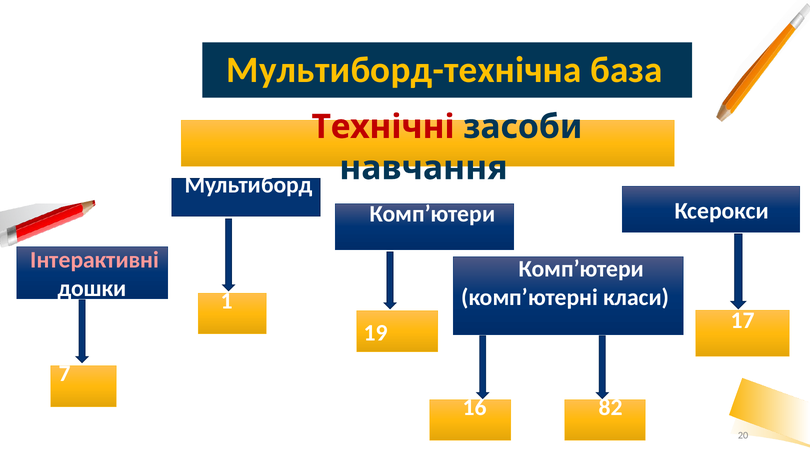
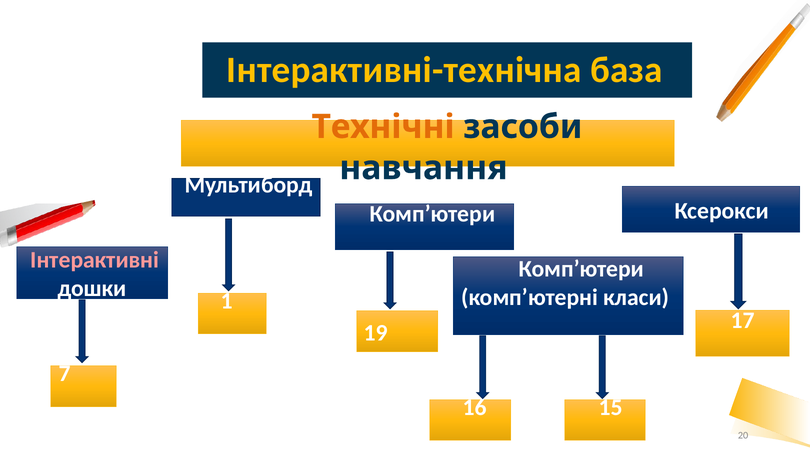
Мультиборд-технічна: Мультиборд-технічна -> Інтерактивні-технічна
Технічні colour: red -> orange
82: 82 -> 15
